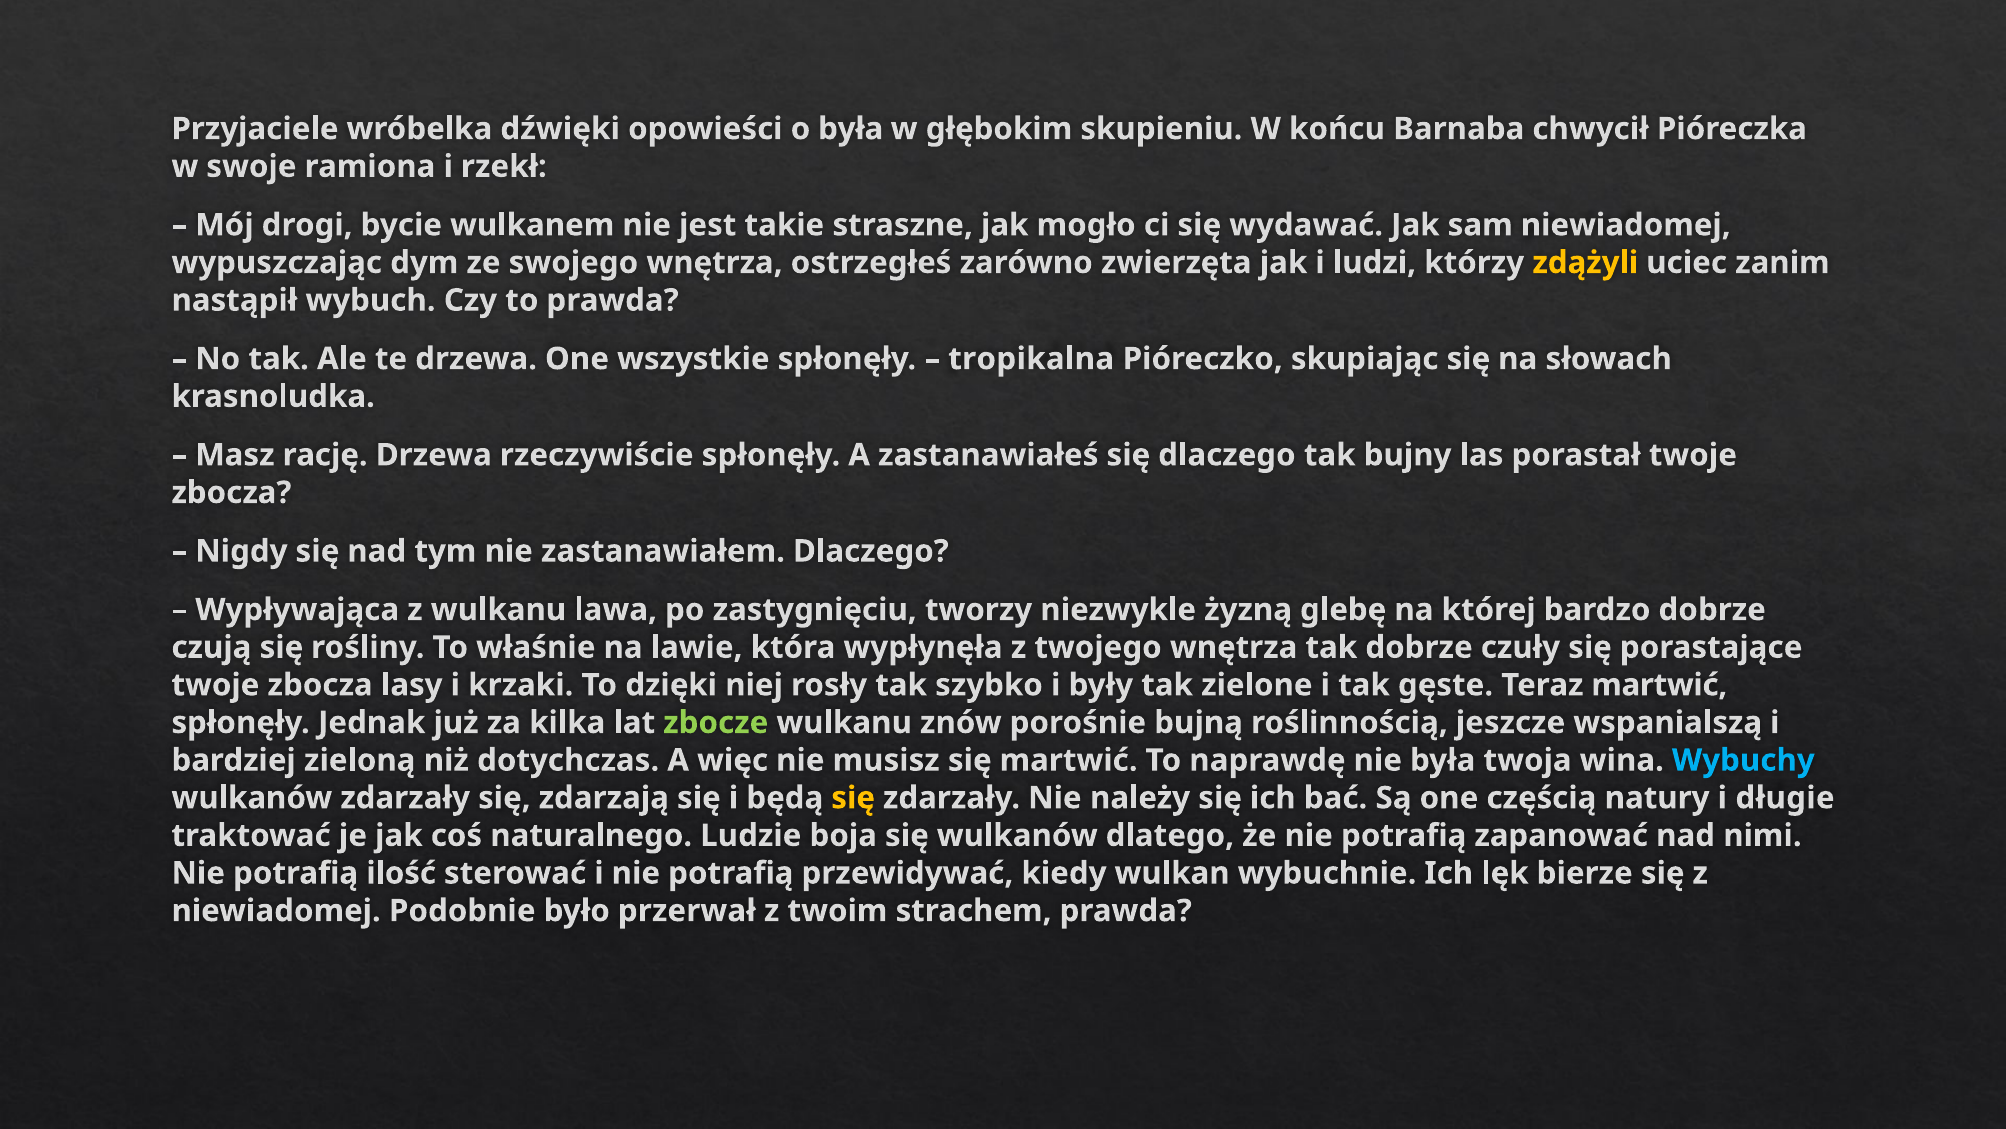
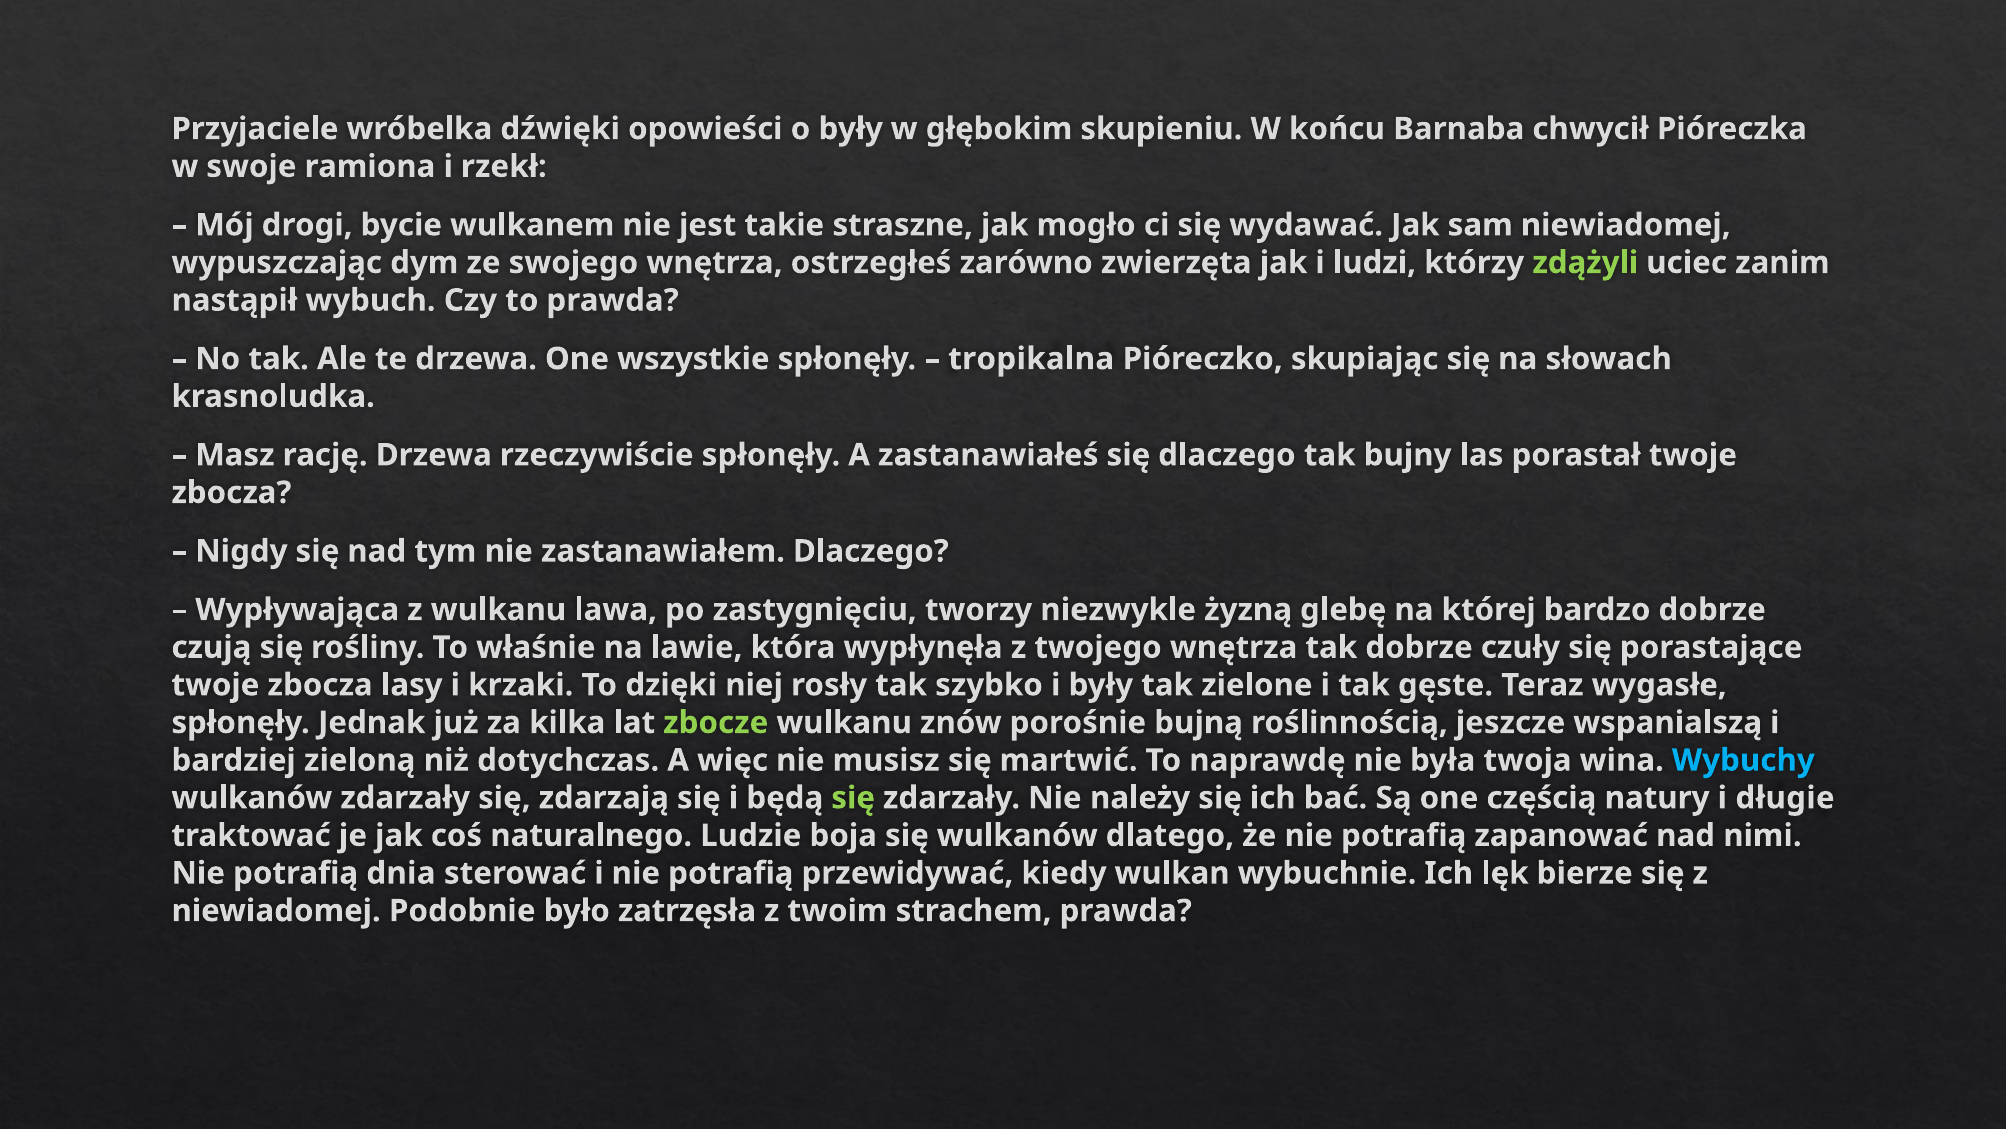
o była: była -> były
zdążyli colour: yellow -> light green
Teraz martwić: martwić -> wygasłe
się at (853, 798) colour: yellow -> light green
ilość: ilość -> dnia
przerwał: przerwał -> zatrzęsła
